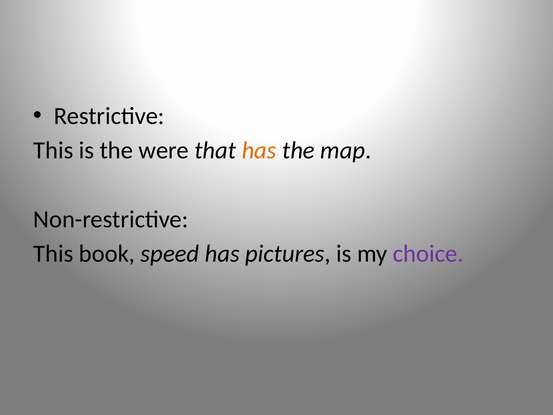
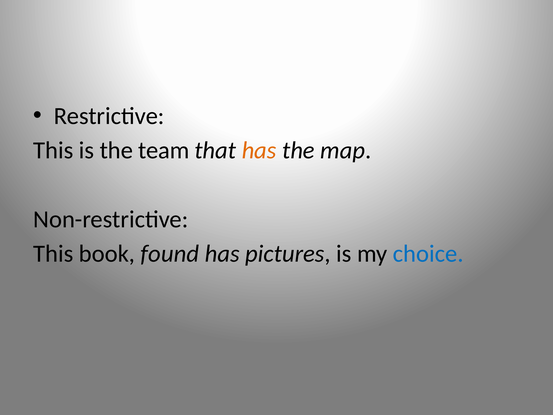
were: were -> team
speed: speed -> found
choice colour: purple -> blue
